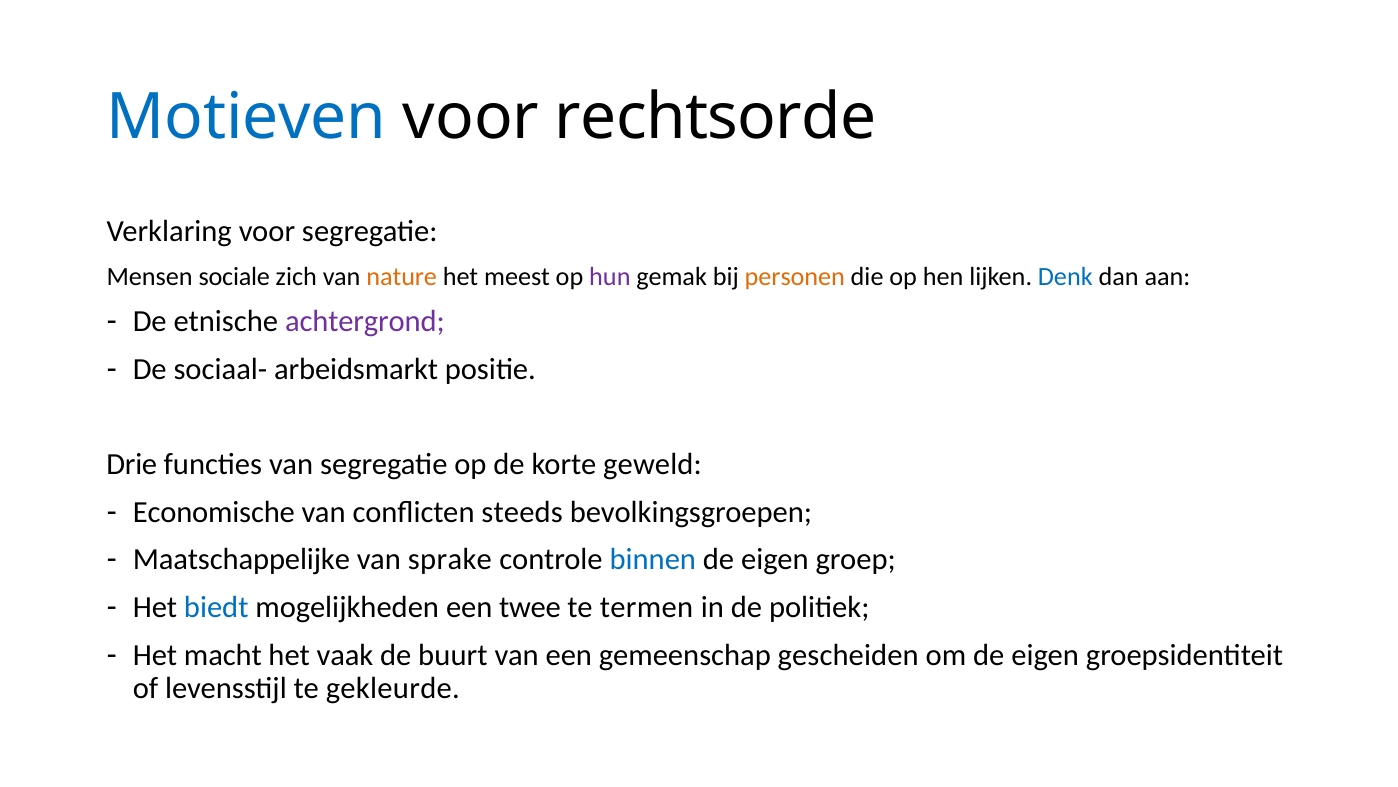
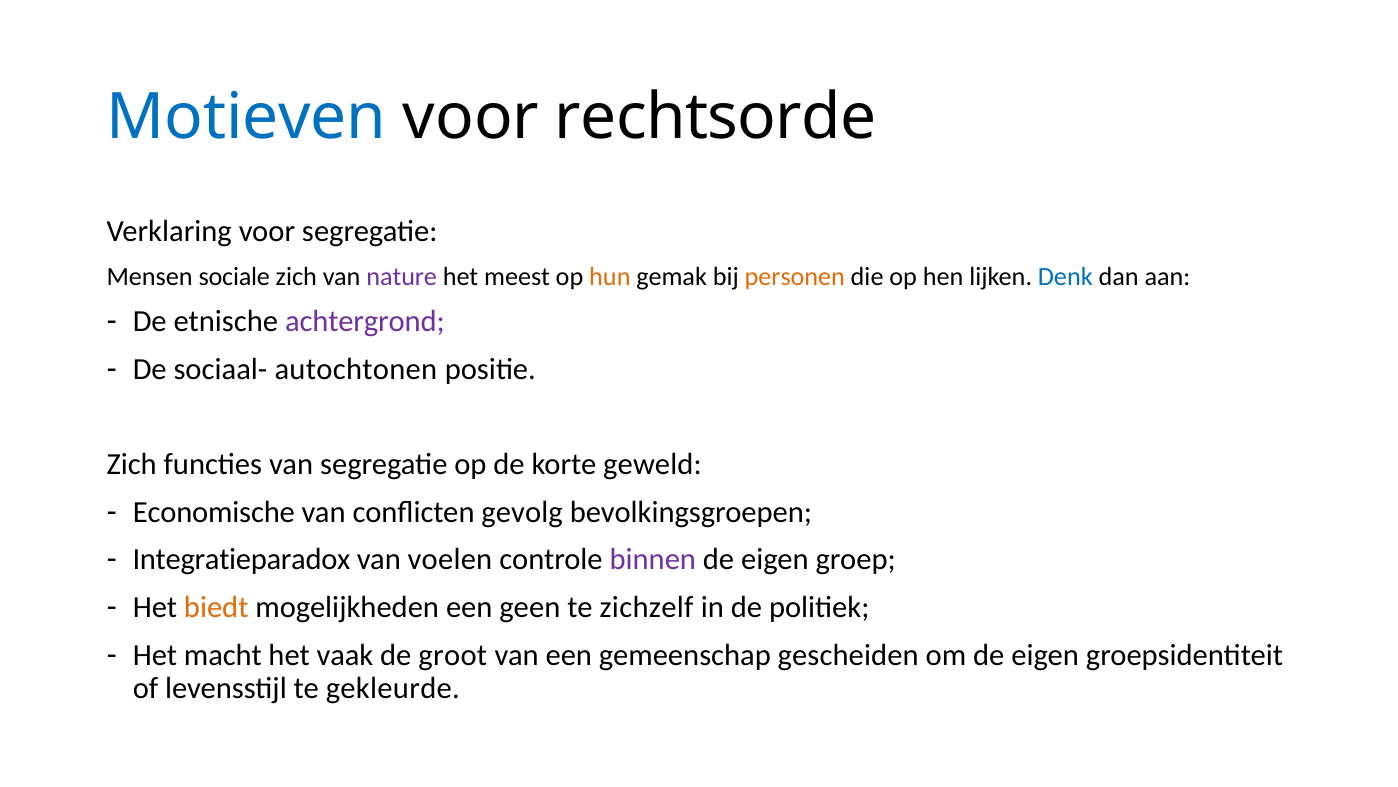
nature colour: orange -> purple
hun colour: purple -> orange
arbeidsmarkt: arbeidsmarkt -> autochtonen
Drie at (132, 464): Drie -> Zich
steeds: steeds -> gevolg
Maatschappelijke: Maatschappelijke -> Integratieparadox
sprake: sprake -> voelen
binnen colour: blue -> purple
biedt colour: blue -> orange
twee: twee -> geen
termen: termen -> zichzelf
buurt: buurt -> groot
